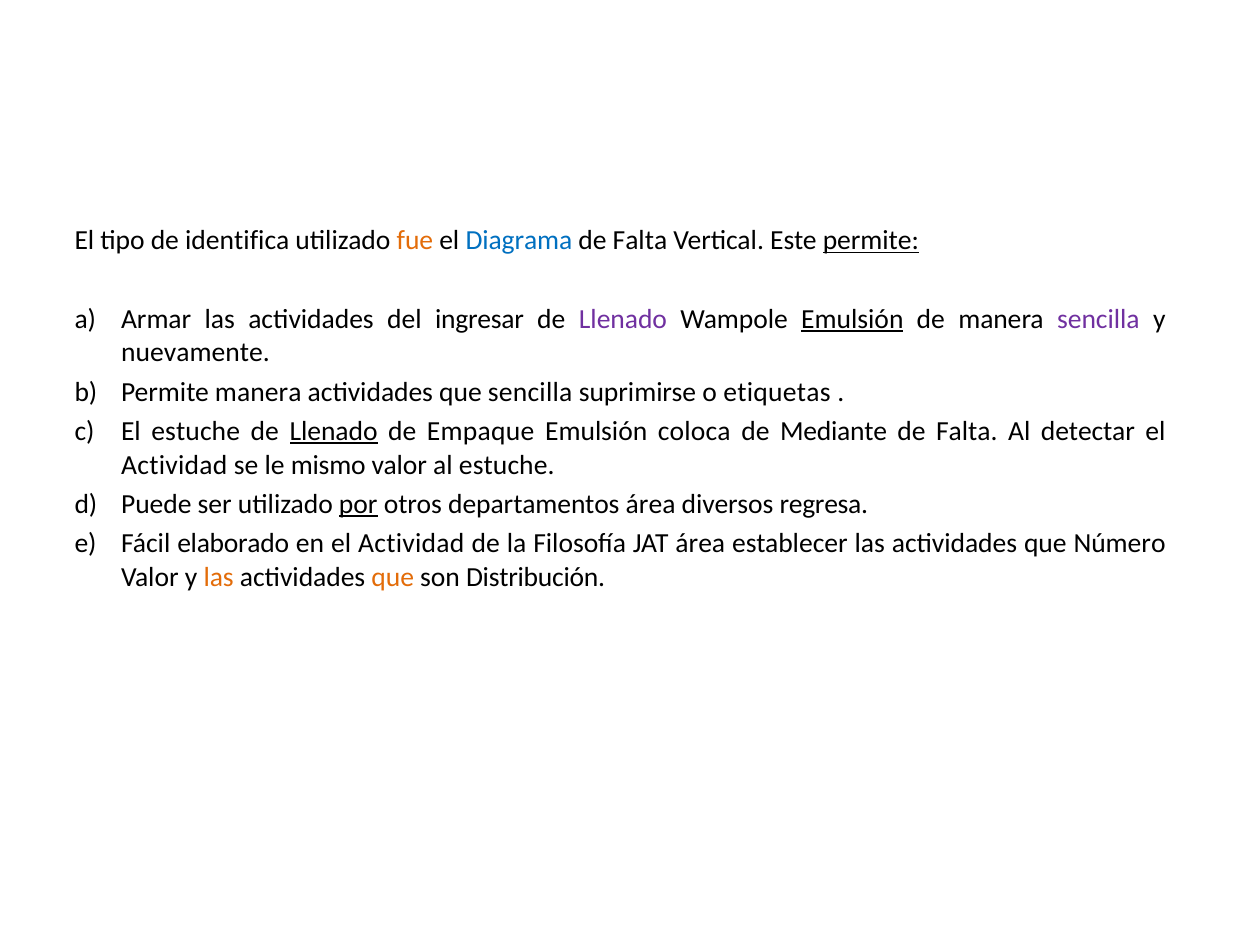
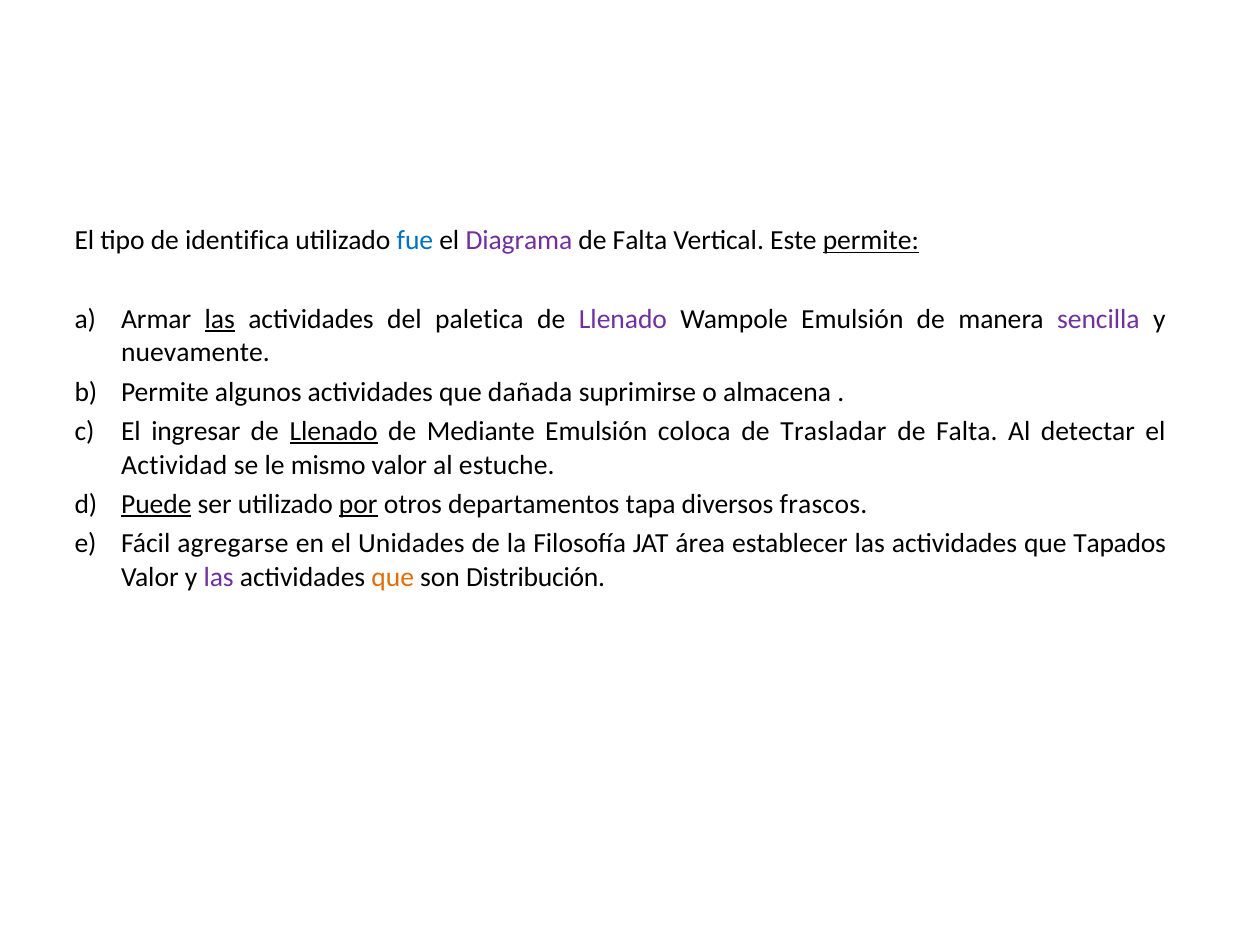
fue colour: orange -> blue
Diagrama colour: blue -> purple
las at (220, 319) underline: none -> present
ingresar: ingresar -> paletica
Emulsión at (852, 319) underline: present -> none
Permite manera: manera -> algunos
que sencilla: sencilla -> dañada
etiquetas: etiquetas -> almacena
El estuche: estuche -> ingresar
Empaque: Empaque -> Mediante
Mediante: Mediante -> Trasladar
Puede underline: none -> present
departamentos área: área -> tapa
regresa: regresa -> frascos
elaborado: elaborado -> agregarse
en el Actividad: Actividad -> Unidades
Número: Número -> Tapados
las at (219, 578) colour: orange -> purple
